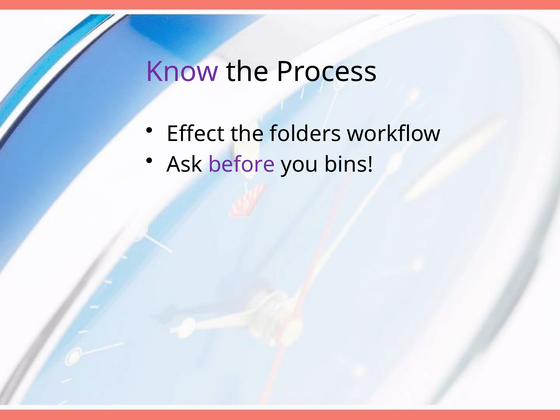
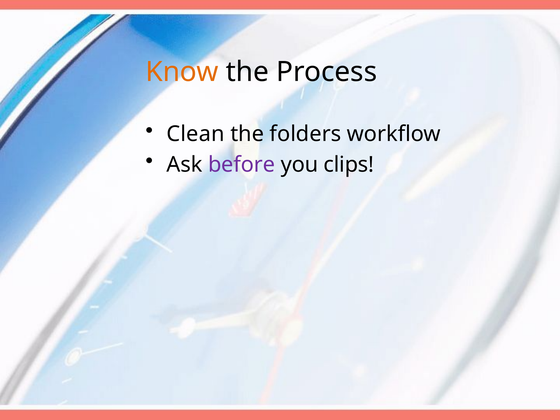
Know colour: purple -> orange
Effect: Effect -> Clean
bins: bins -> clips
